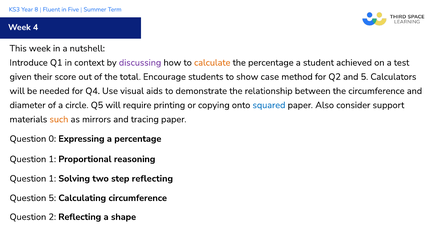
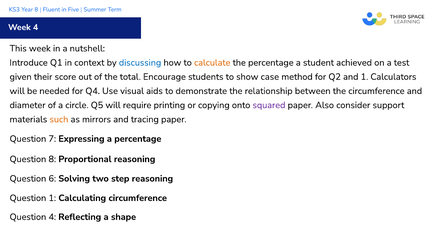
discussing colour: purple -> blue
and 5: 5 -> 1
squared colour: blue -> purple
0: 0 -> 7
1 at (52, 159): 1 -> 8
1 at (52, 178): 1 -> 6
step reflecting: reflecting -> reasoning
Question 5: 5 -> 1
Question 2: 2 -> 4
